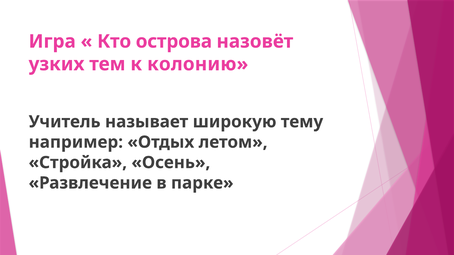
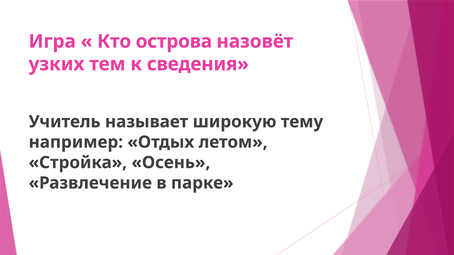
колонию: колонию -> сведения
